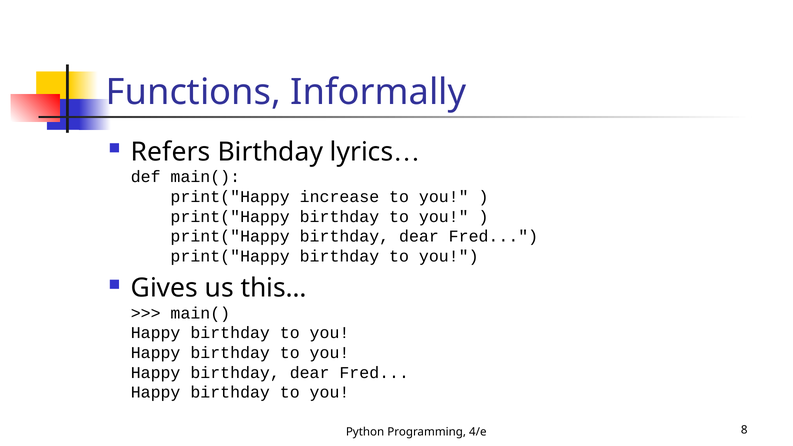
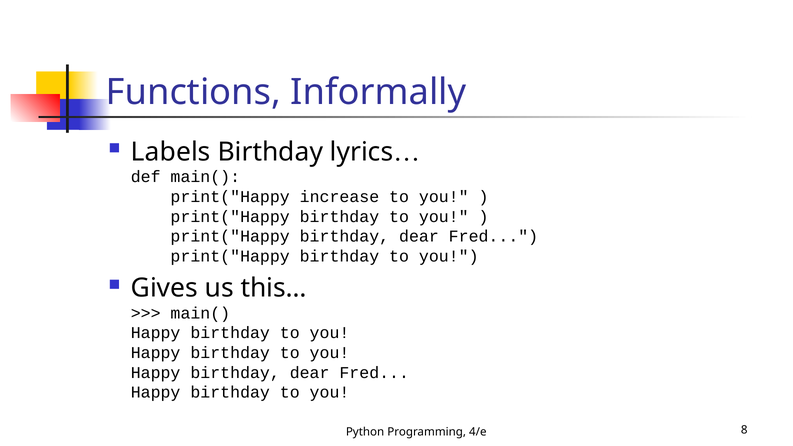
Refers: Refers -> Labels
